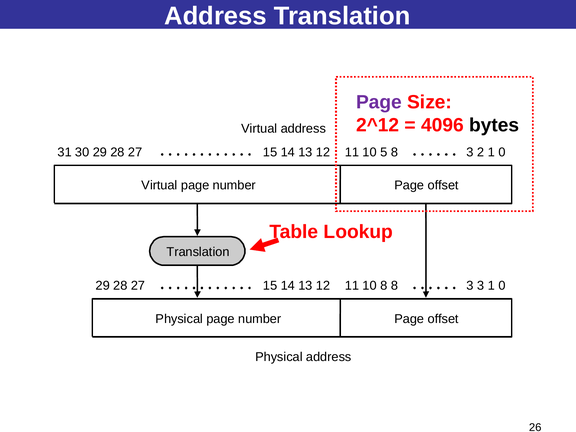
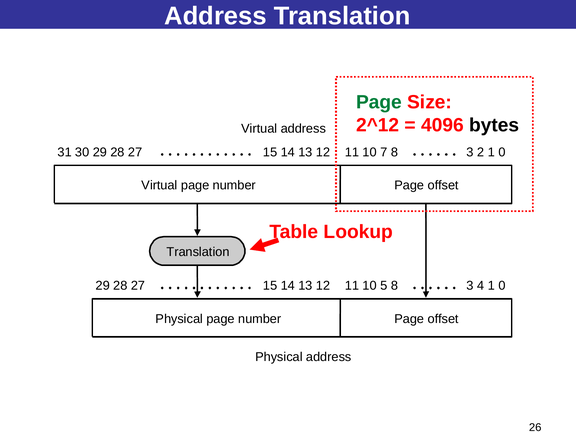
Page at (379, 102) colour: purple -> green
5: 5 -> 7
8 at (384, 286): 8 -> 5
3 3: 3 -> 4
